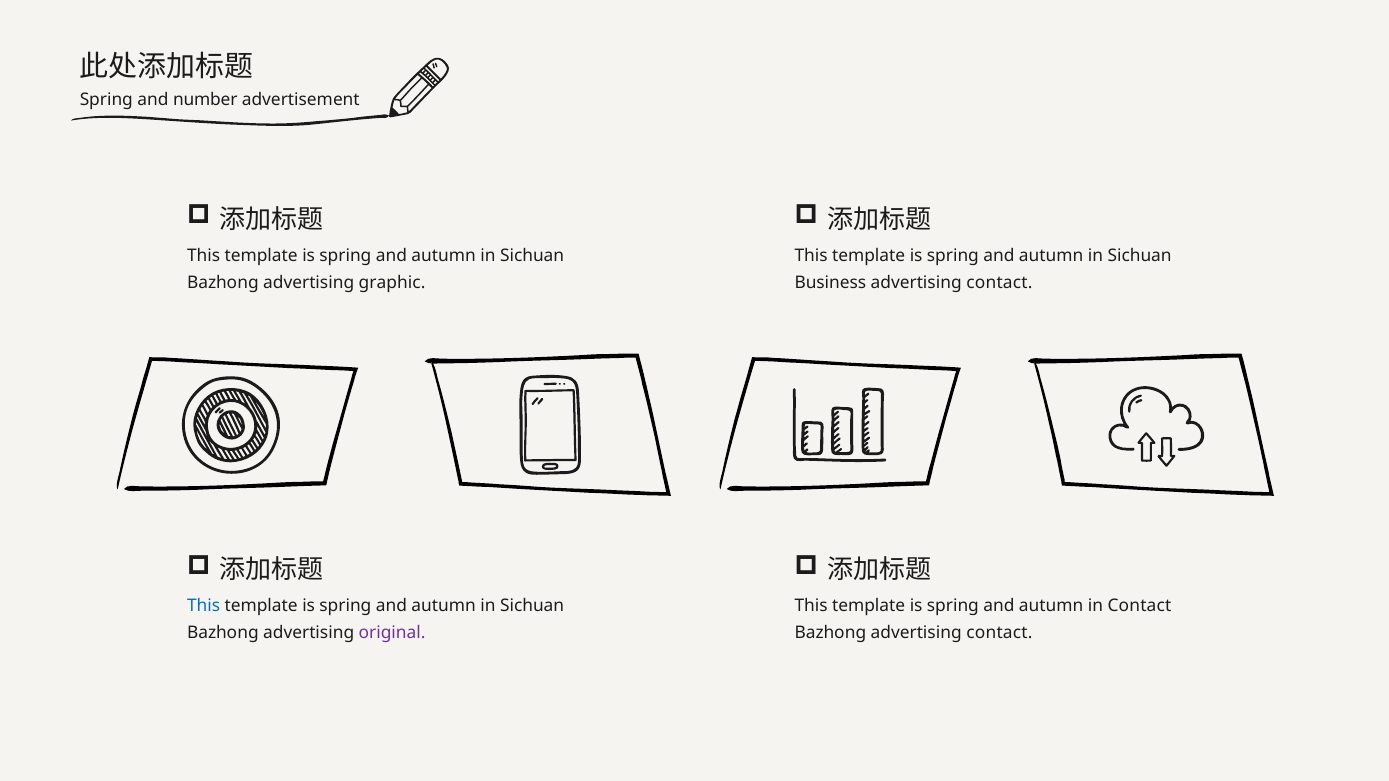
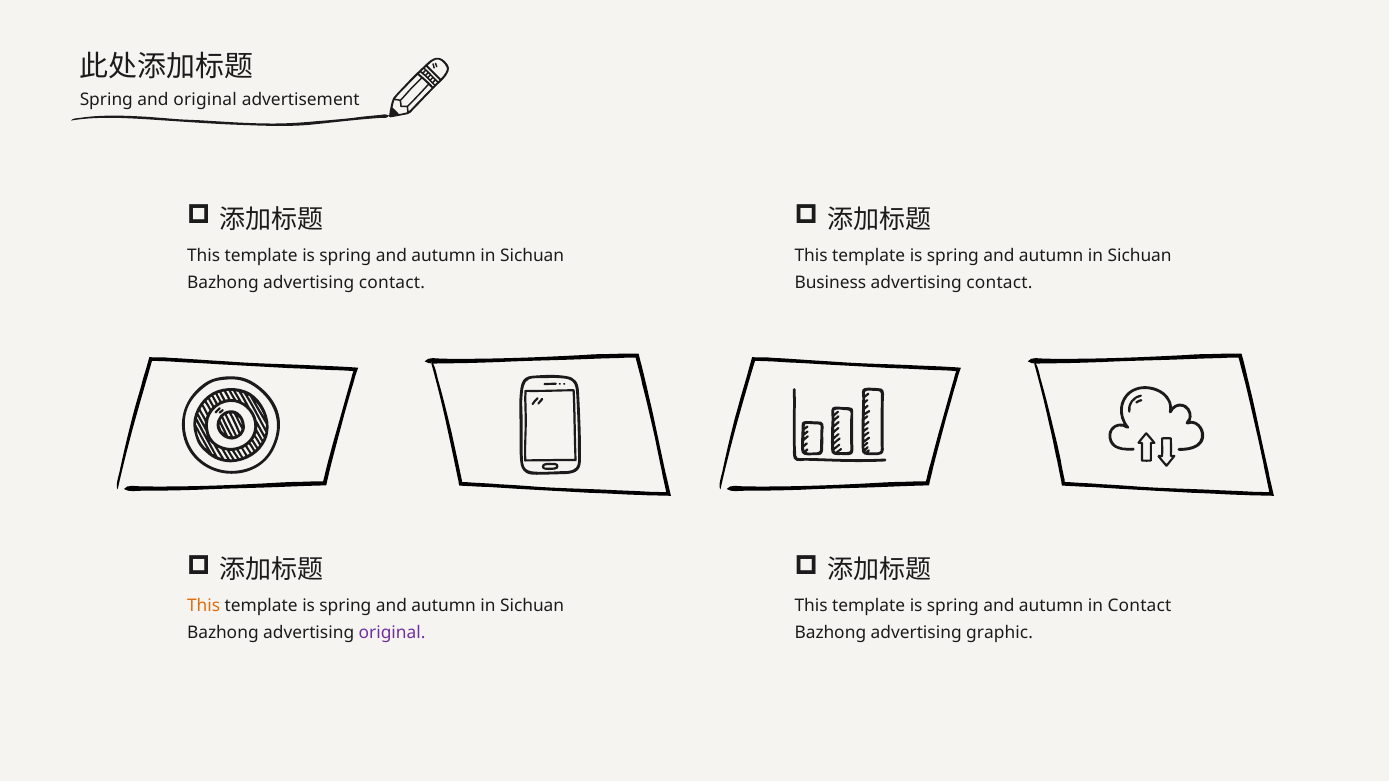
and number: number -> original
Bazhong advertising graphic: graphic -> contact
This at (204, 606) colour: blue -> orange
Bazhong advertising contact: contact -> graphic
